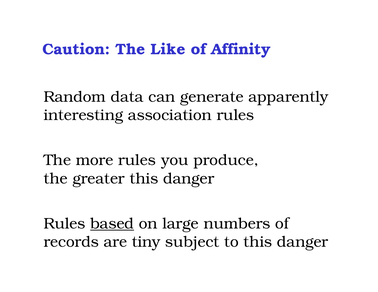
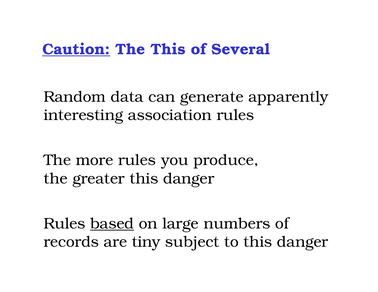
Caution underline: none -> present
The Like: Like -> This
Affinity: Affinity -> Several
